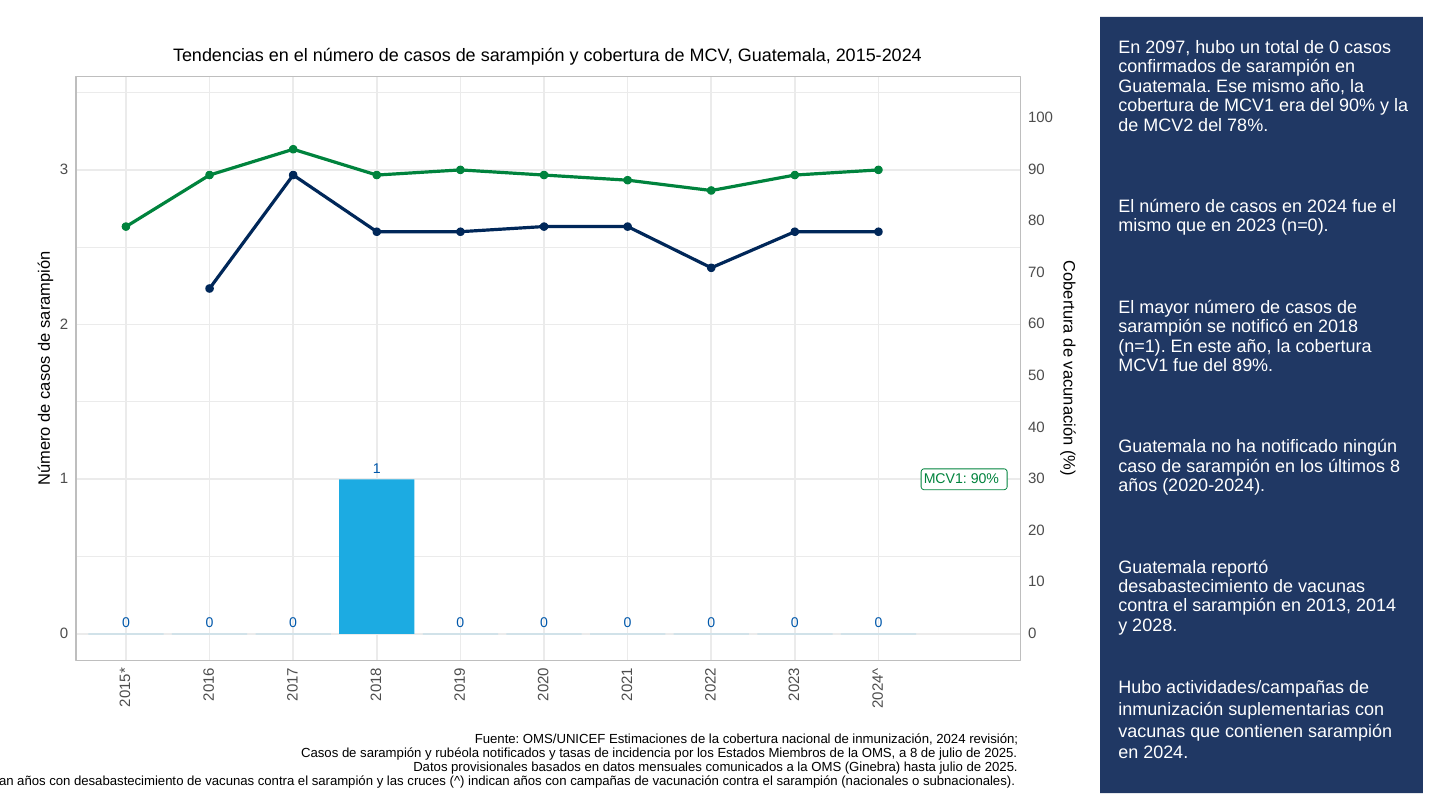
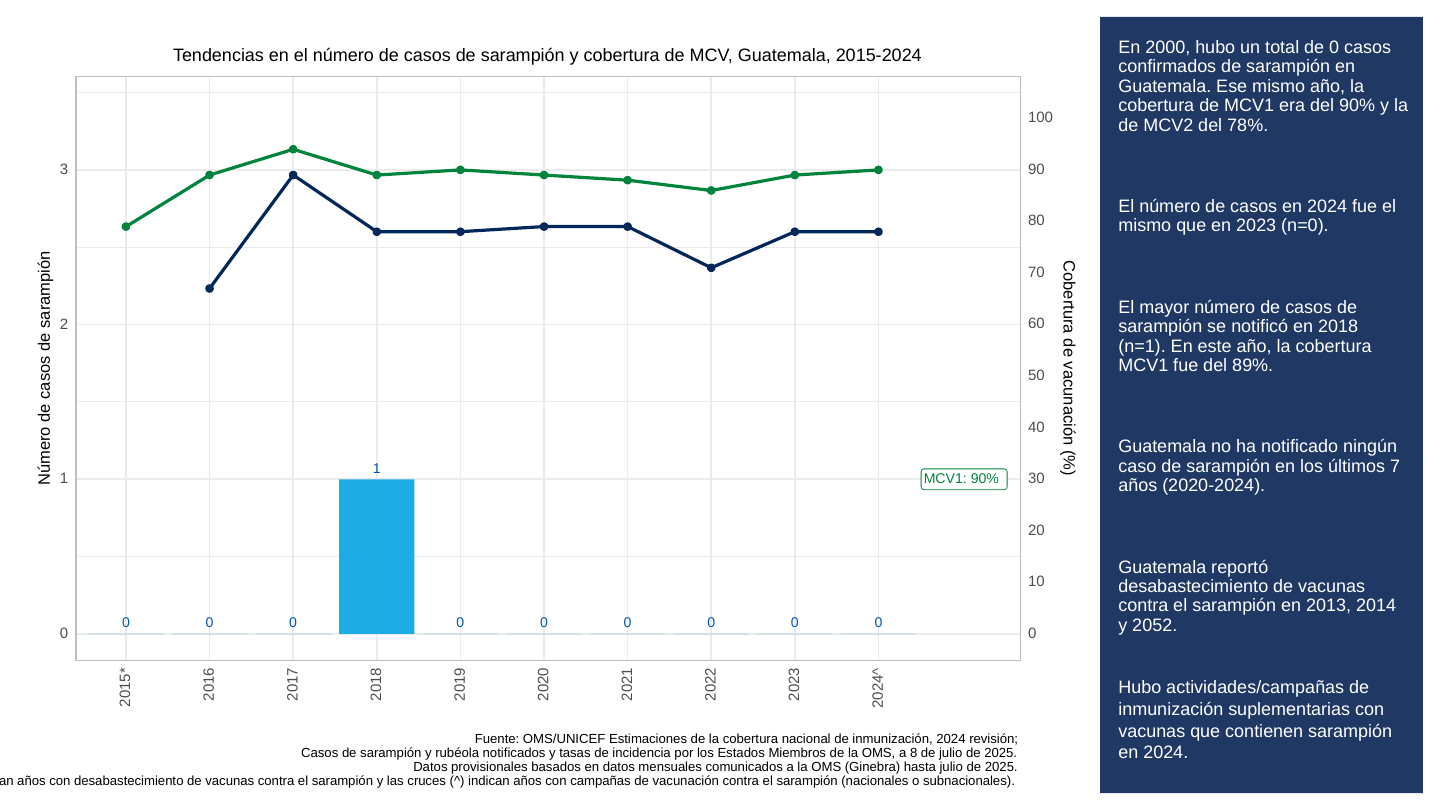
2097: 2097 -> 2000
últimos 8: 8 -> 7
2028: 2028 -> 2052
